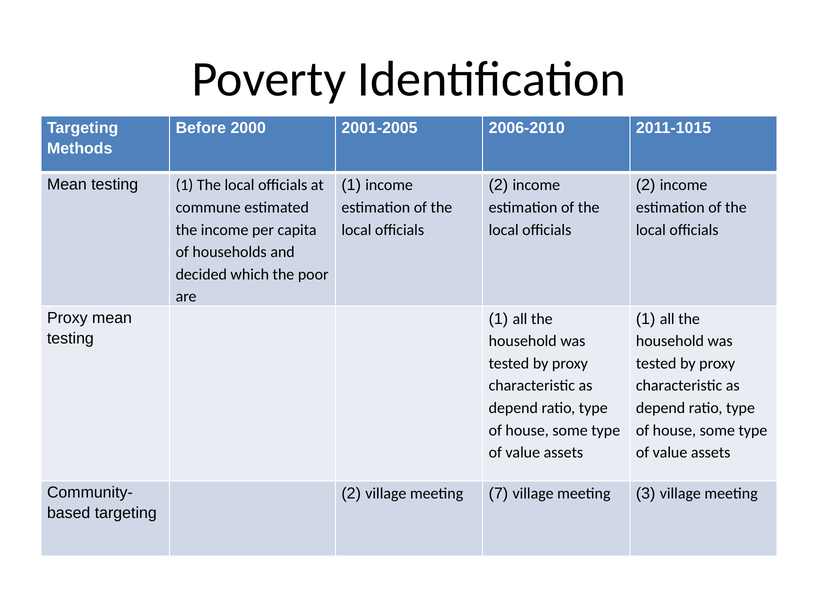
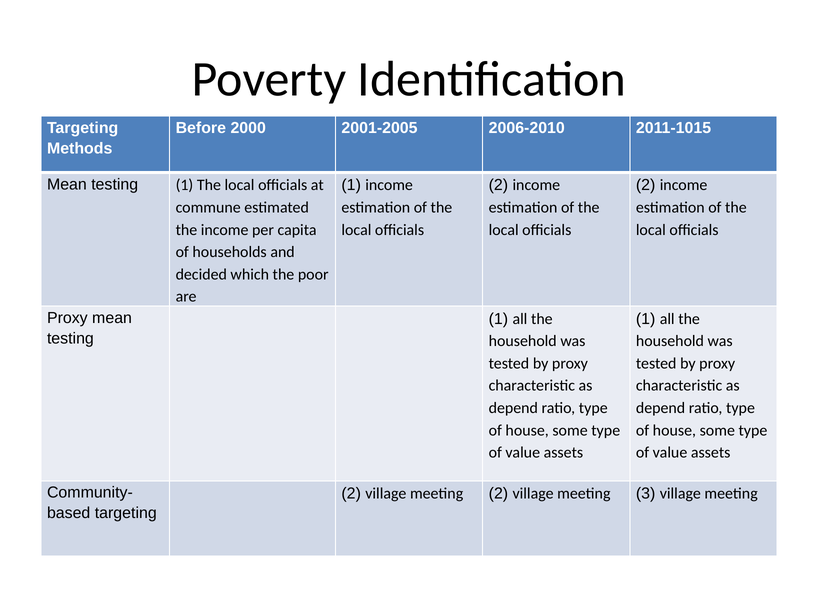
meeting 7: 7 -> 2
